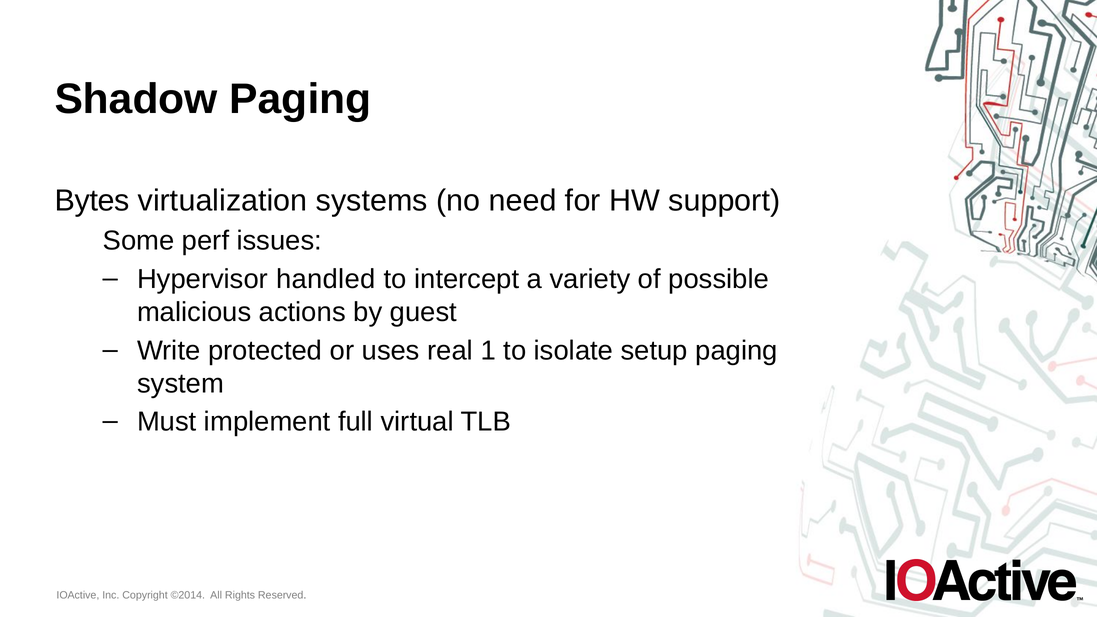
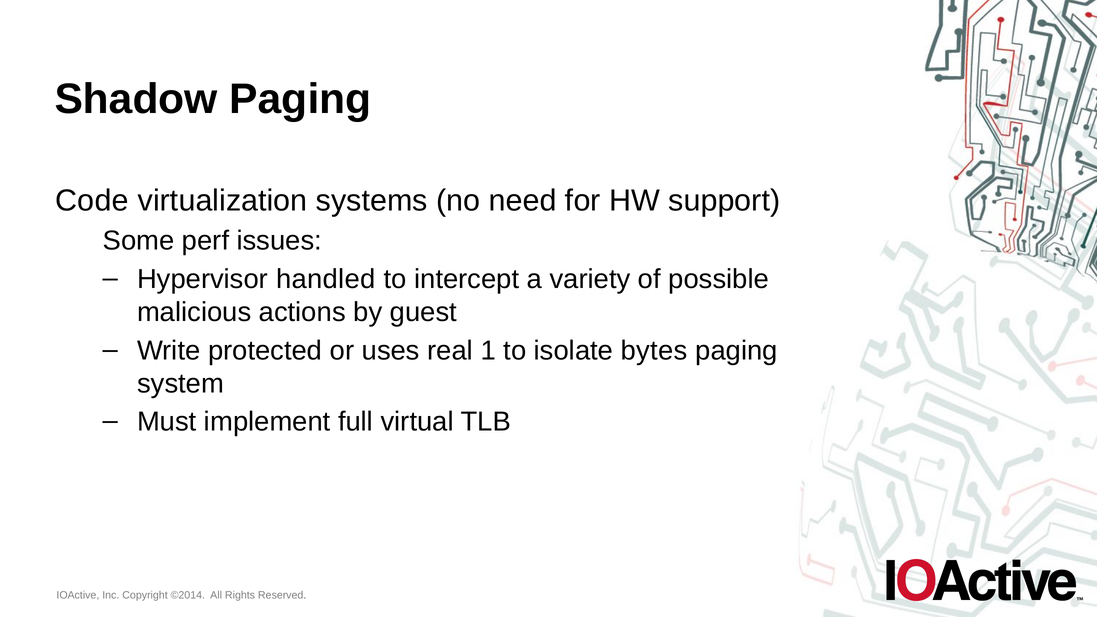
Bytes: Bytes -> Code
setup: setup -> bytes
